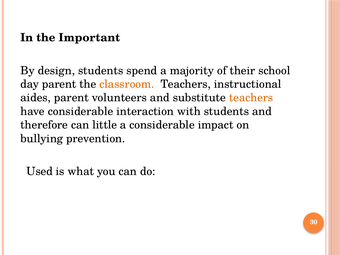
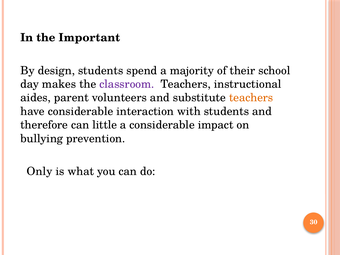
day parent: parent -> makes
classroom colour: orange -> purple
Used: Used -> Only
